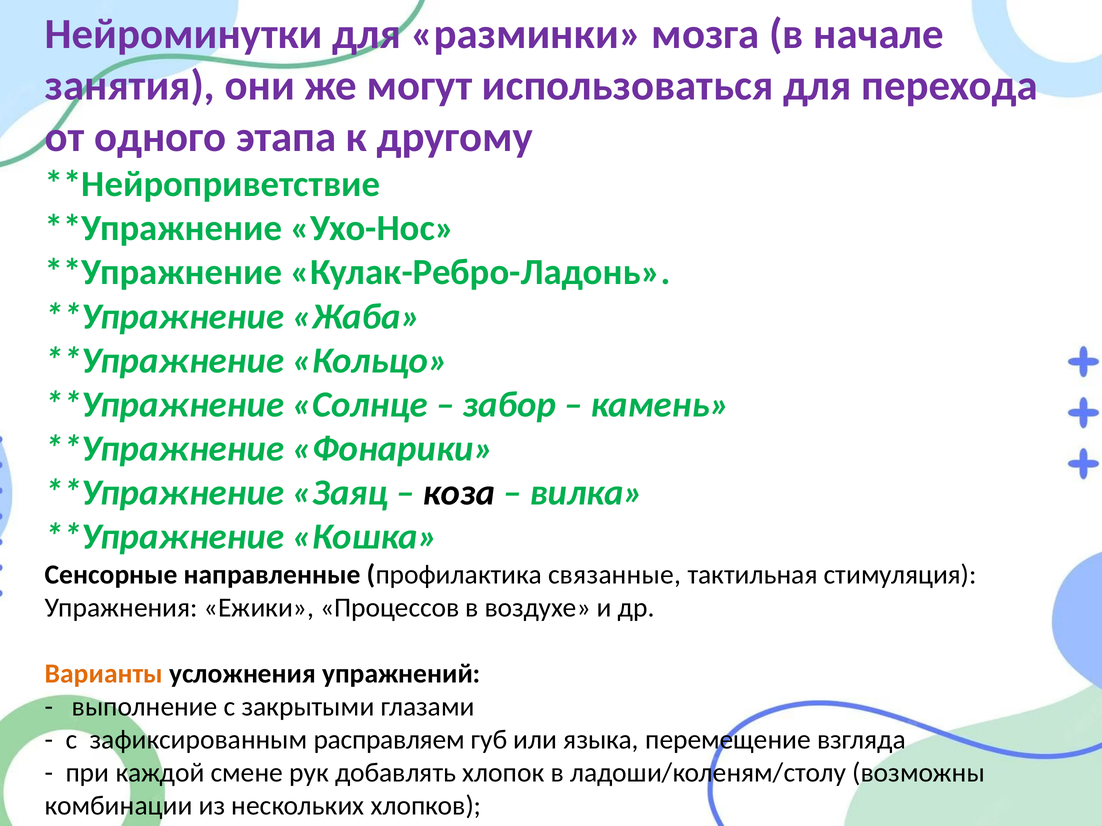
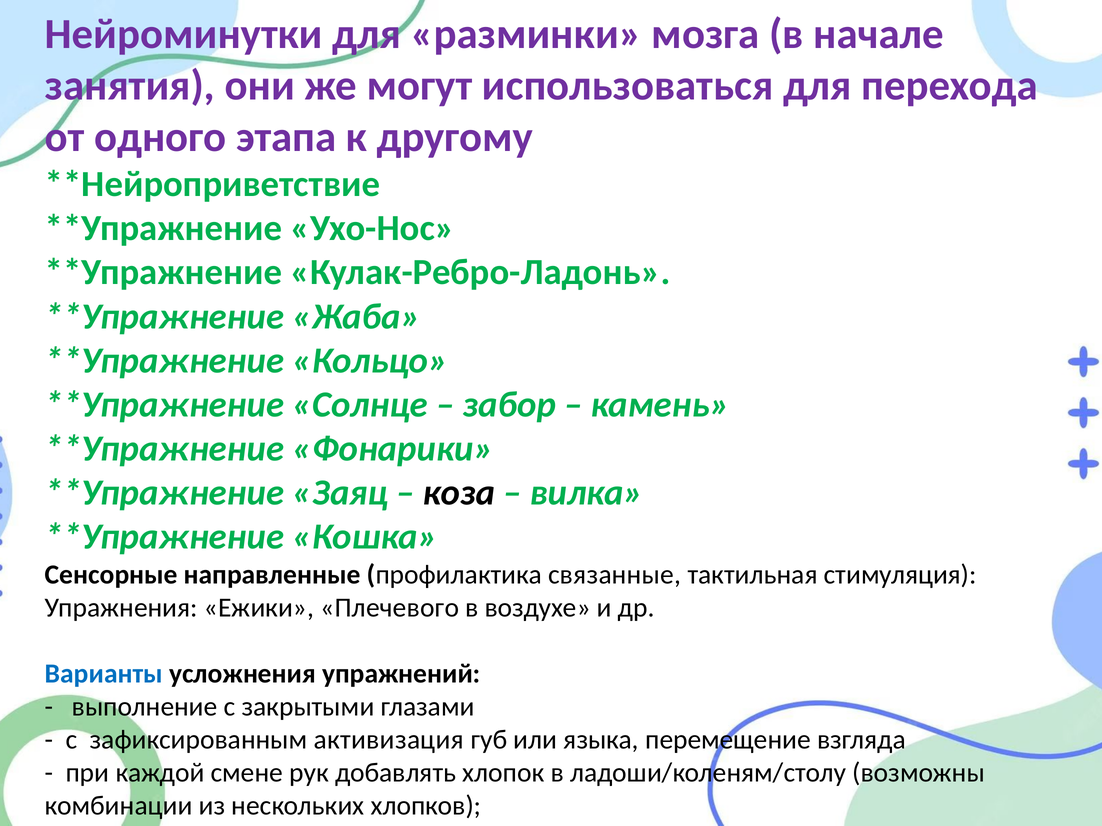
Процессов: Процессов -> Плечевого
Варианты colour: orange -> blue
расправляем: расправляем -> активизация
